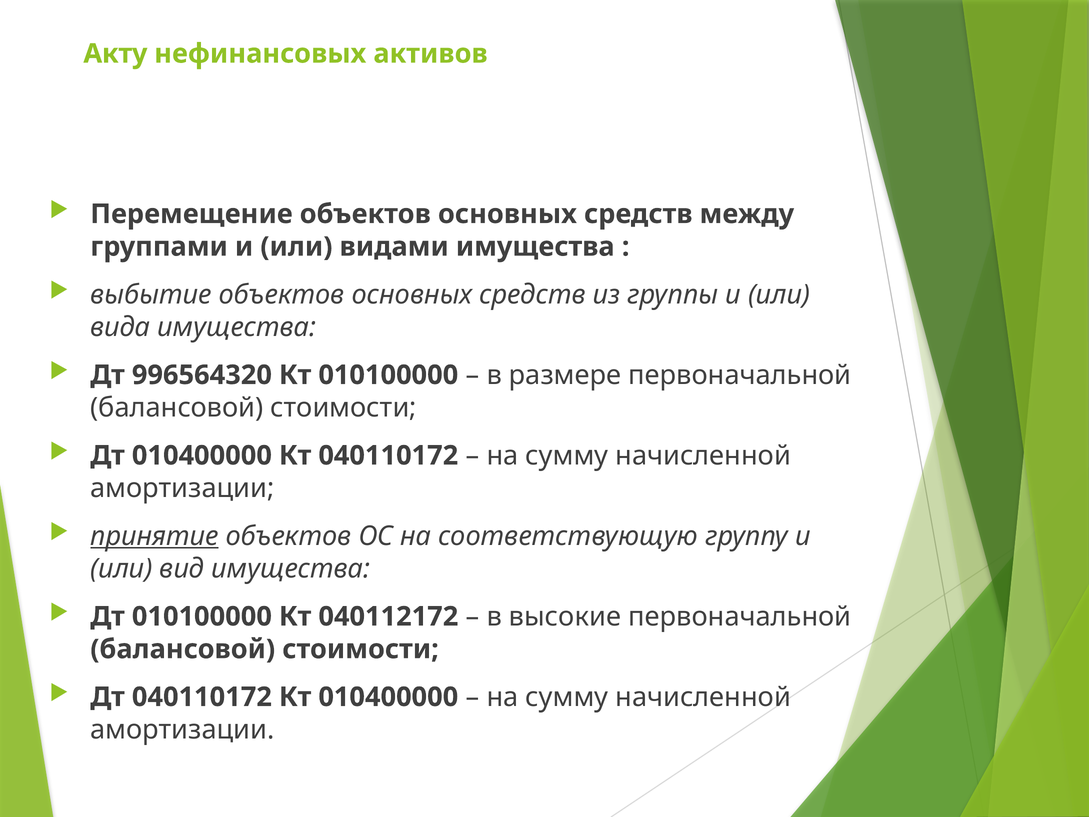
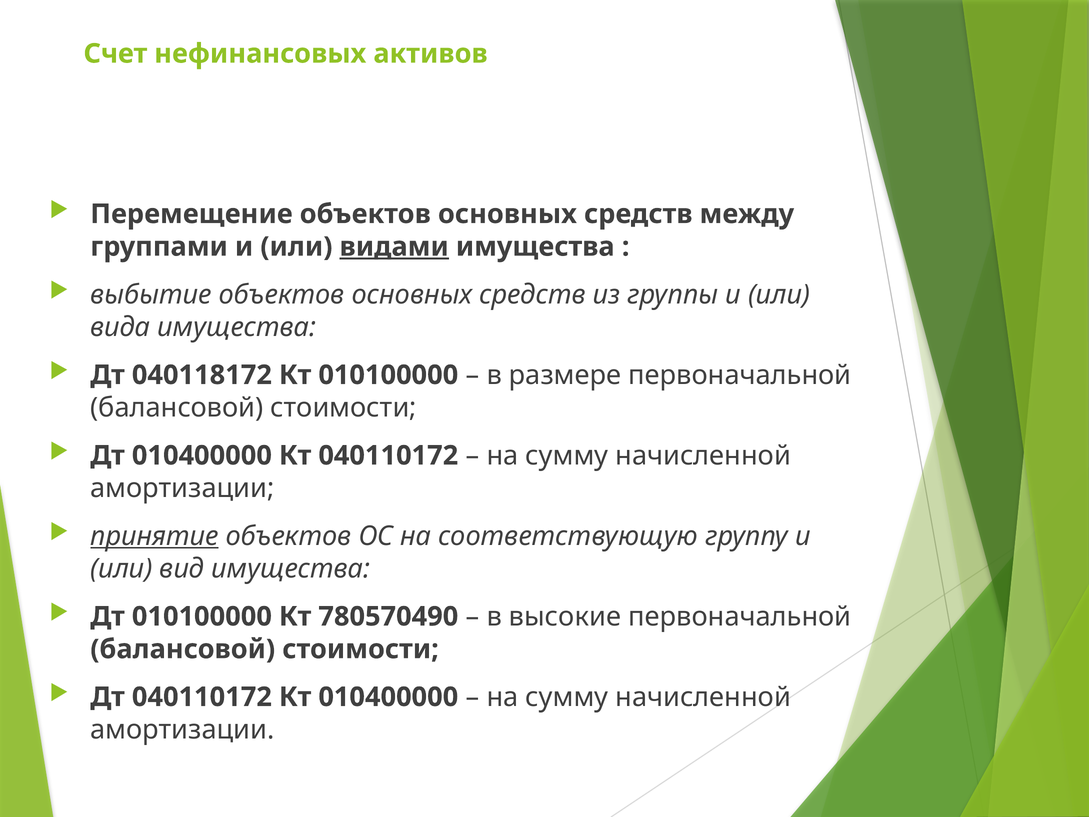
Акту: Акту -> Счет
видами underline: none -> present
996564320: 996564320 -> 040118172
040112172: 040112172 -> 780570490
